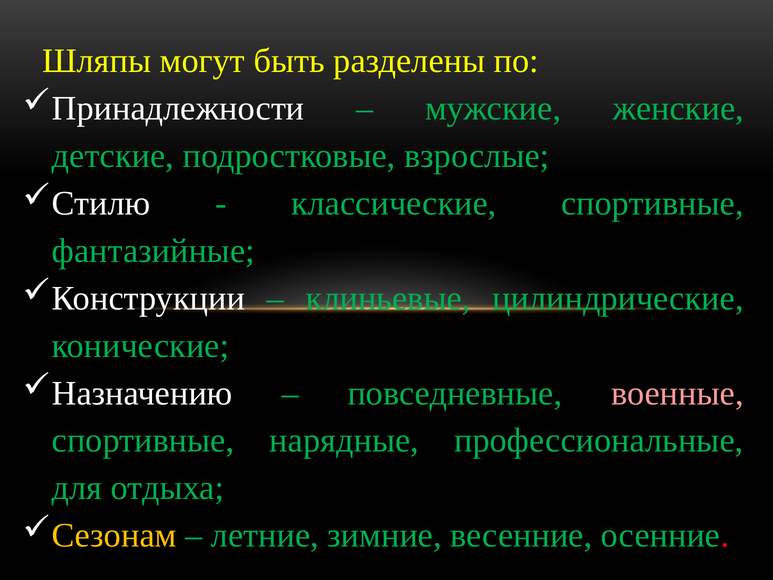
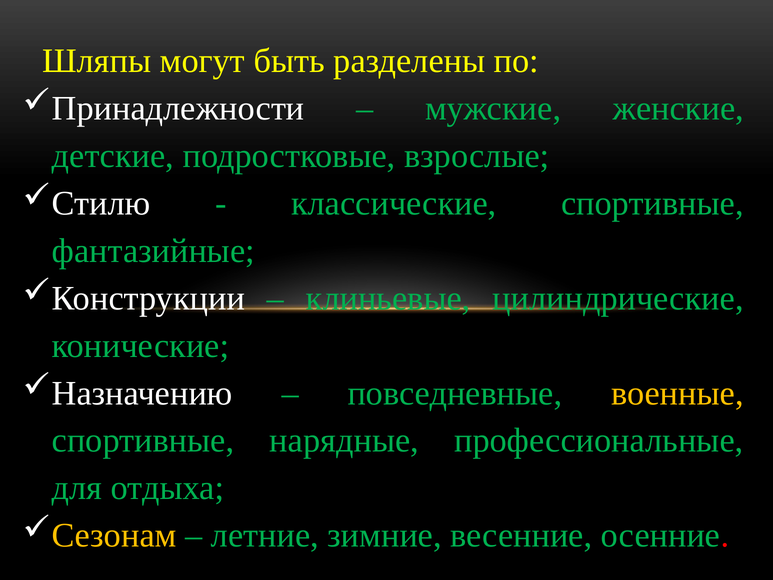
военные colour: pink -> yellow
